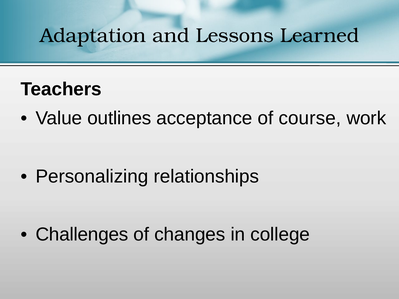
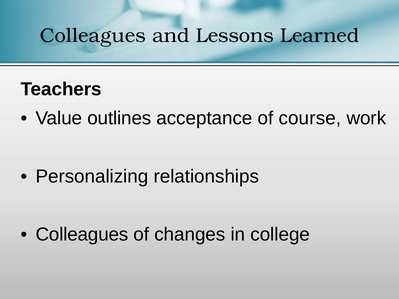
Adaptation at (93, 36): Adaptation -> Colleagues
Challenges at (82, 235): Challenges -> Colleagues
